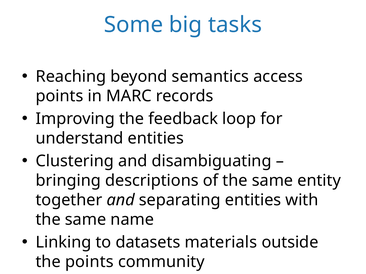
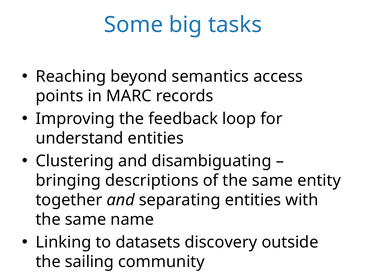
materials: materials -> discovery
the points: points -> sailing
